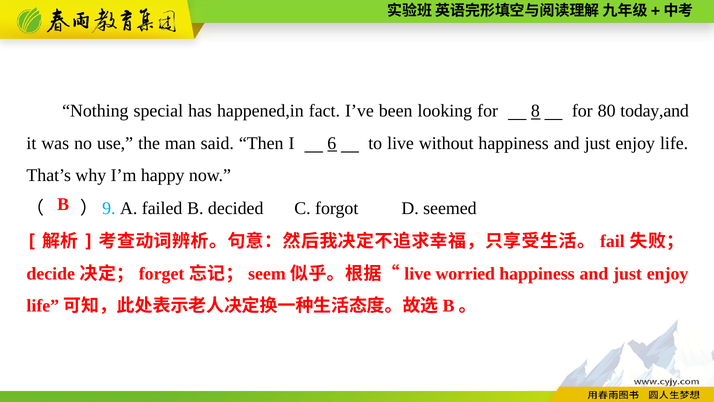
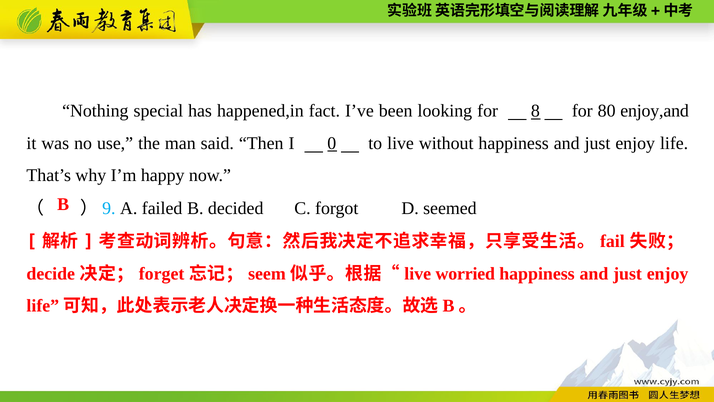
today,and: today,and -> enjoy,and
6: 6 -> 0
